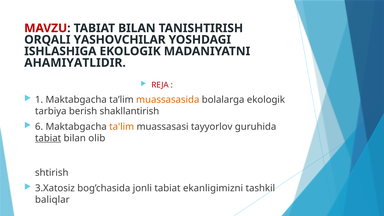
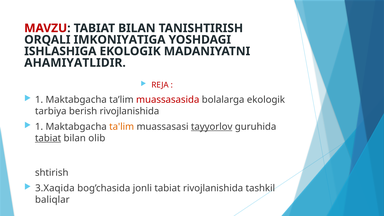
YASHOVCHILAR: YASHOVCHILAR -> IMKONIYATIGA
muassasasida colour: orange -> red
bеrish shakllantirish: shakllantirish -> rivojlanishida
6 at (39, 127): 6 -> 1
tayyorlov underline: none -> present
3.Xatosiz: 3.Xatosiz -> 3.Xaqida
tabiat ekanligimizni: ekanligimizni -> rivojlanishida
